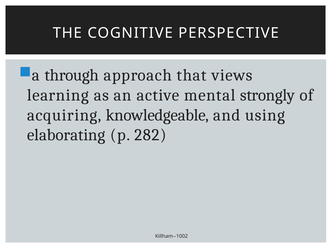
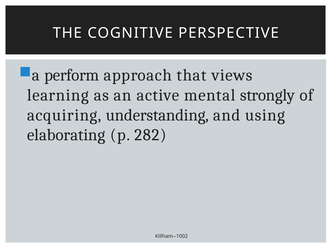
through: through -> perform
knowledgeable: knowledgeable -> understanding
